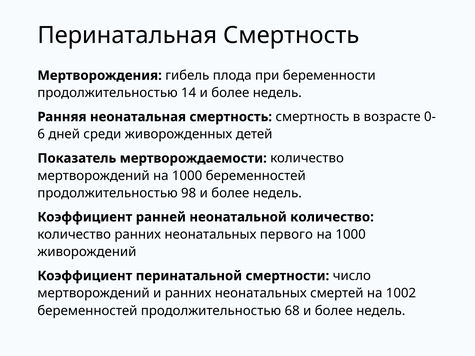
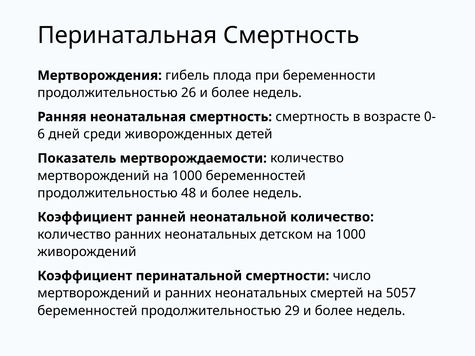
14: 14 -> 26
98: 98 -> 48
первого: первого -> детском
1002: 1002 -> 5057
68: 68 -> 29
